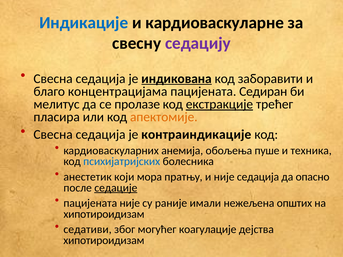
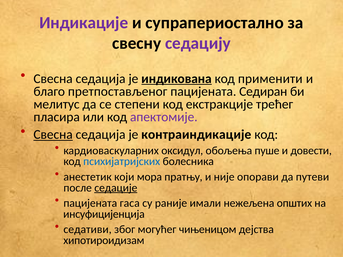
Индикације colour: blue -> purple
кардиоваскуларне: кардиоваскуларне -> супрапериостално
заборавити: заборавити -> применити
концентрацијама: концентрацијама -> претпостављеног
пролазе: пролазе -> степени
екстракције underline: present -> none
апектомије colour: orange -> purple
Свесна at (53, 135) underline: none -> present
анемија: анемија -> оксидул
техника: техника -> довести
није седација: седација -> опорави
опасно: опасно -> путеви
пацијената није: није -> гаса
хипотироидизам at (104, 214): хипотироидизам -> инсуфицијенција
коагулације: коагулације -> чињеницом
